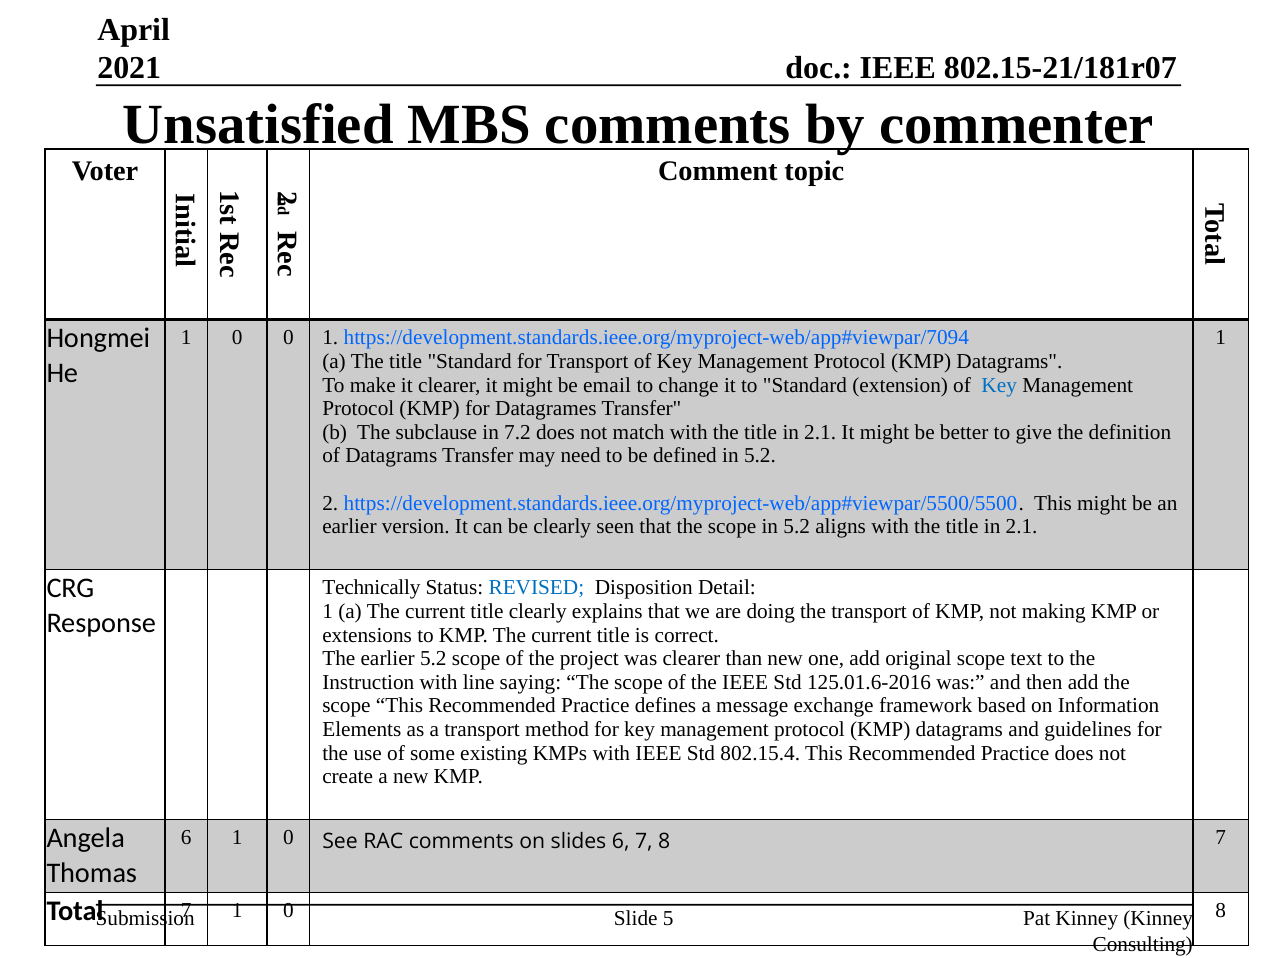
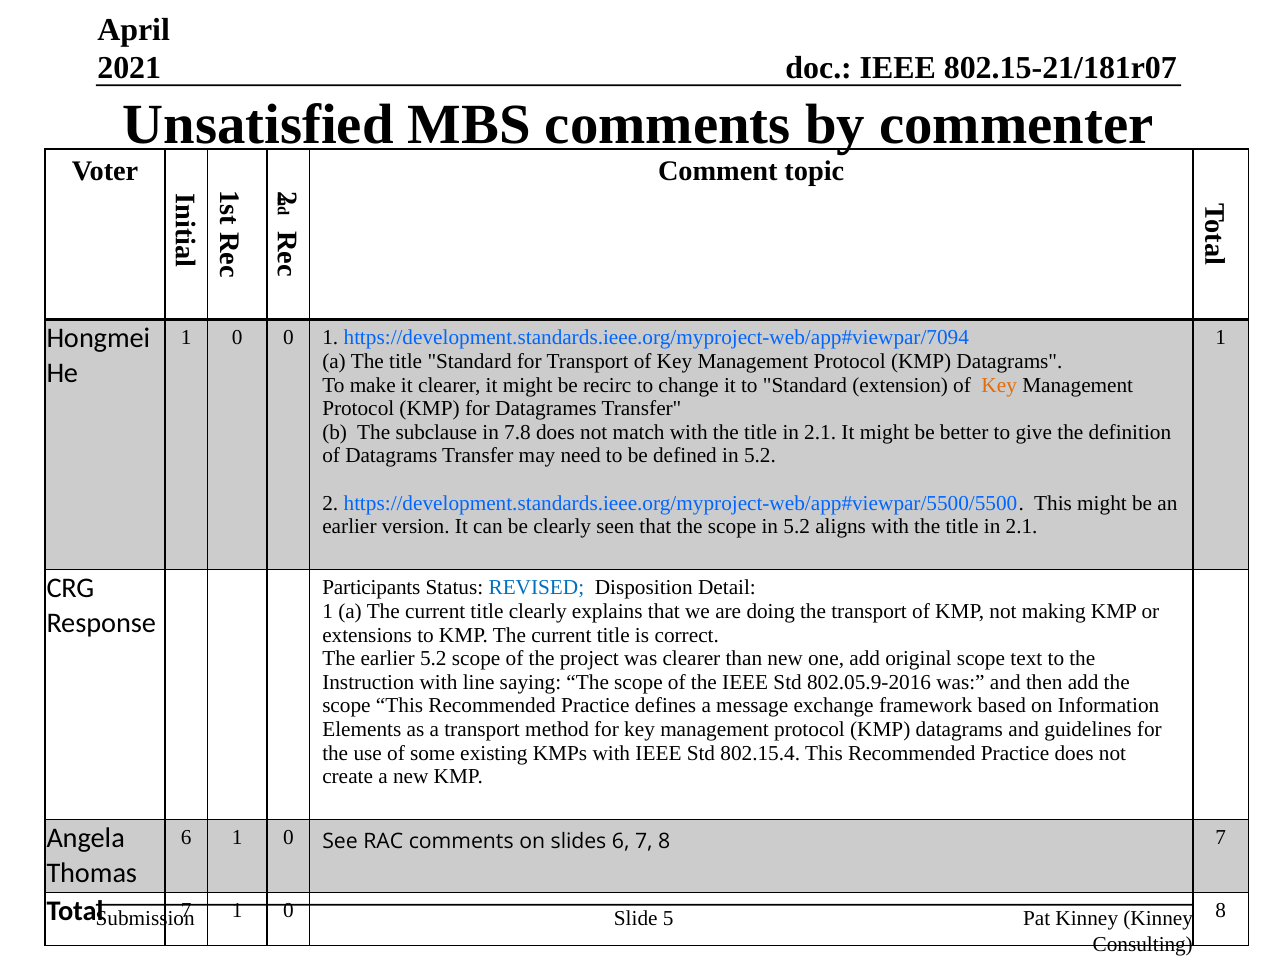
email: email -> recirc
Key at (999, 385) colour: blue -> orange
7.2: 7.2 -> 7.8
Technically: Technically -> Participants
125.01.6-2016: 125.01.6-2016 -> 802.05.9-2016
